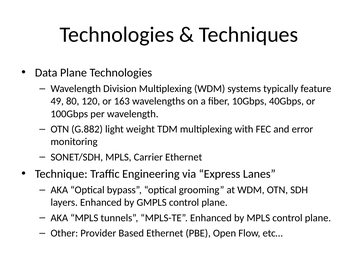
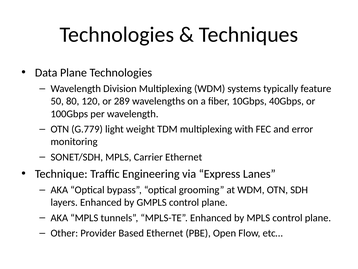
49: 49 -> 50
163: 163 -> 289
G.882: G.882 -> G.779
